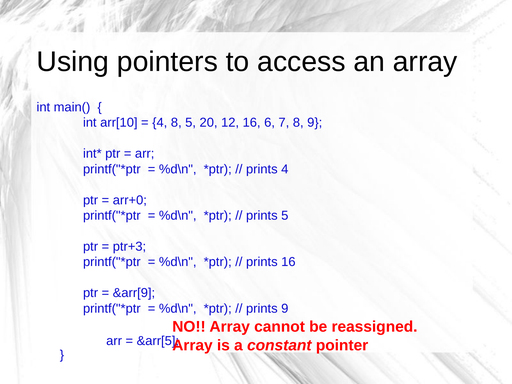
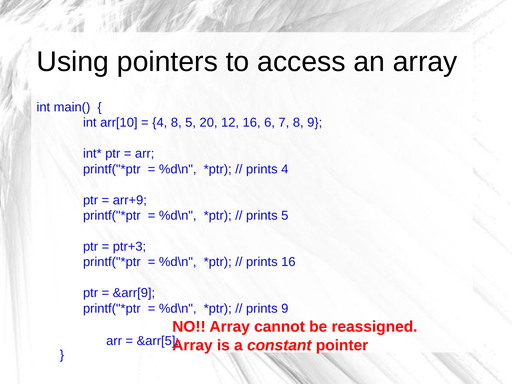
arr+0: arr+0 -> arr+9
